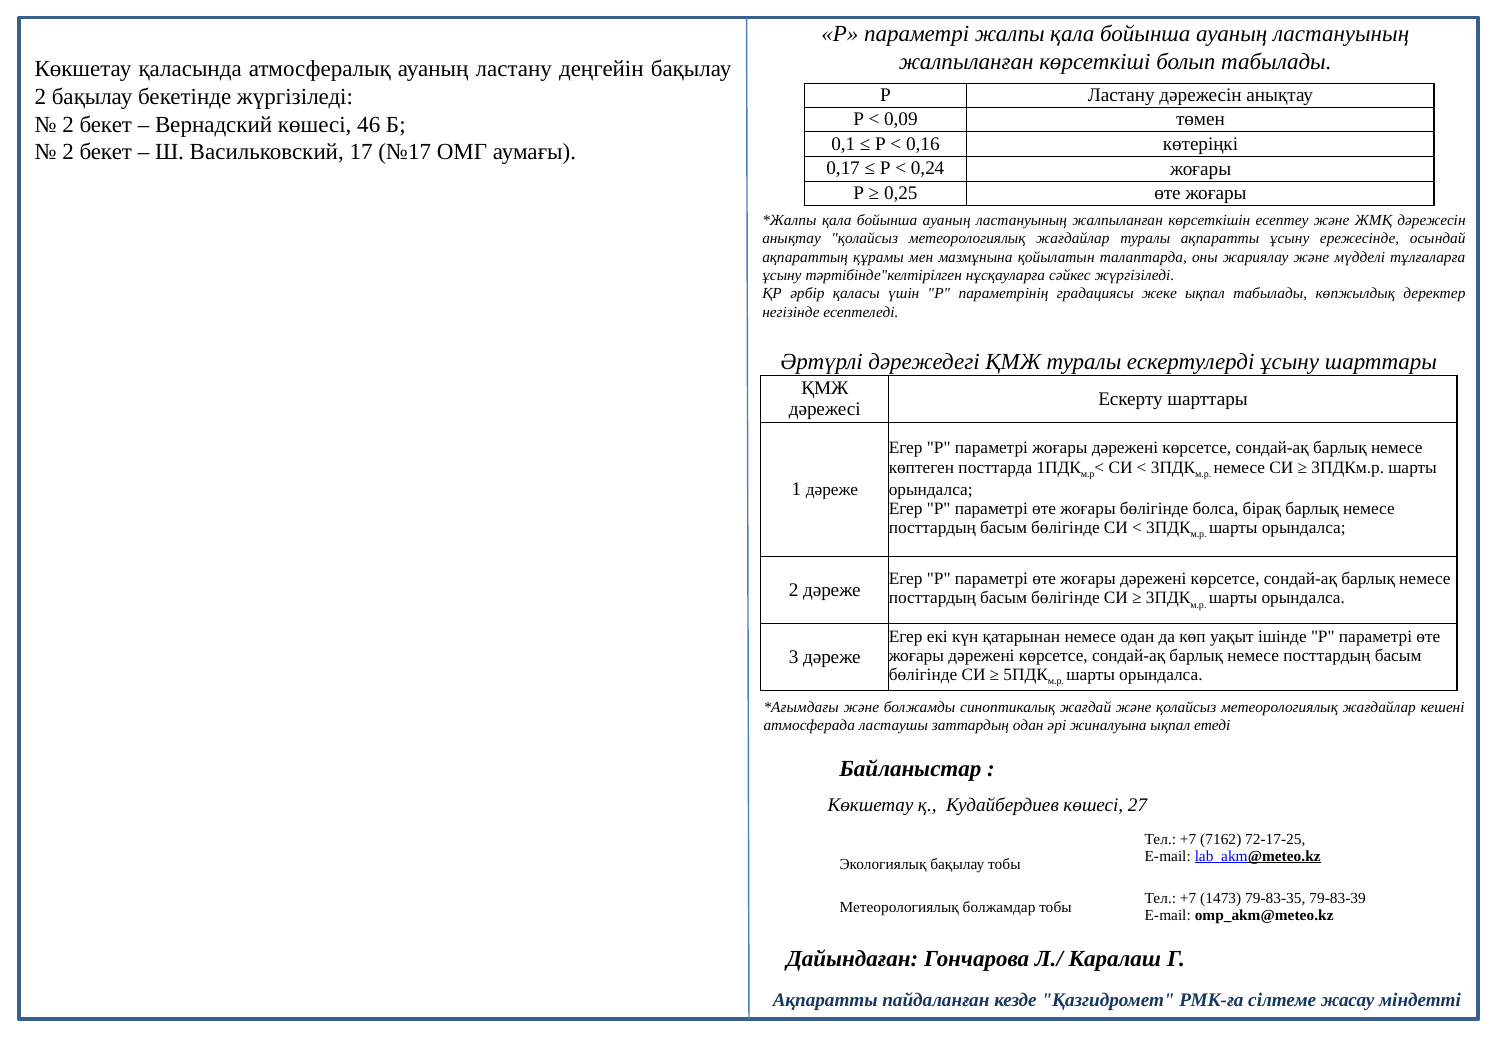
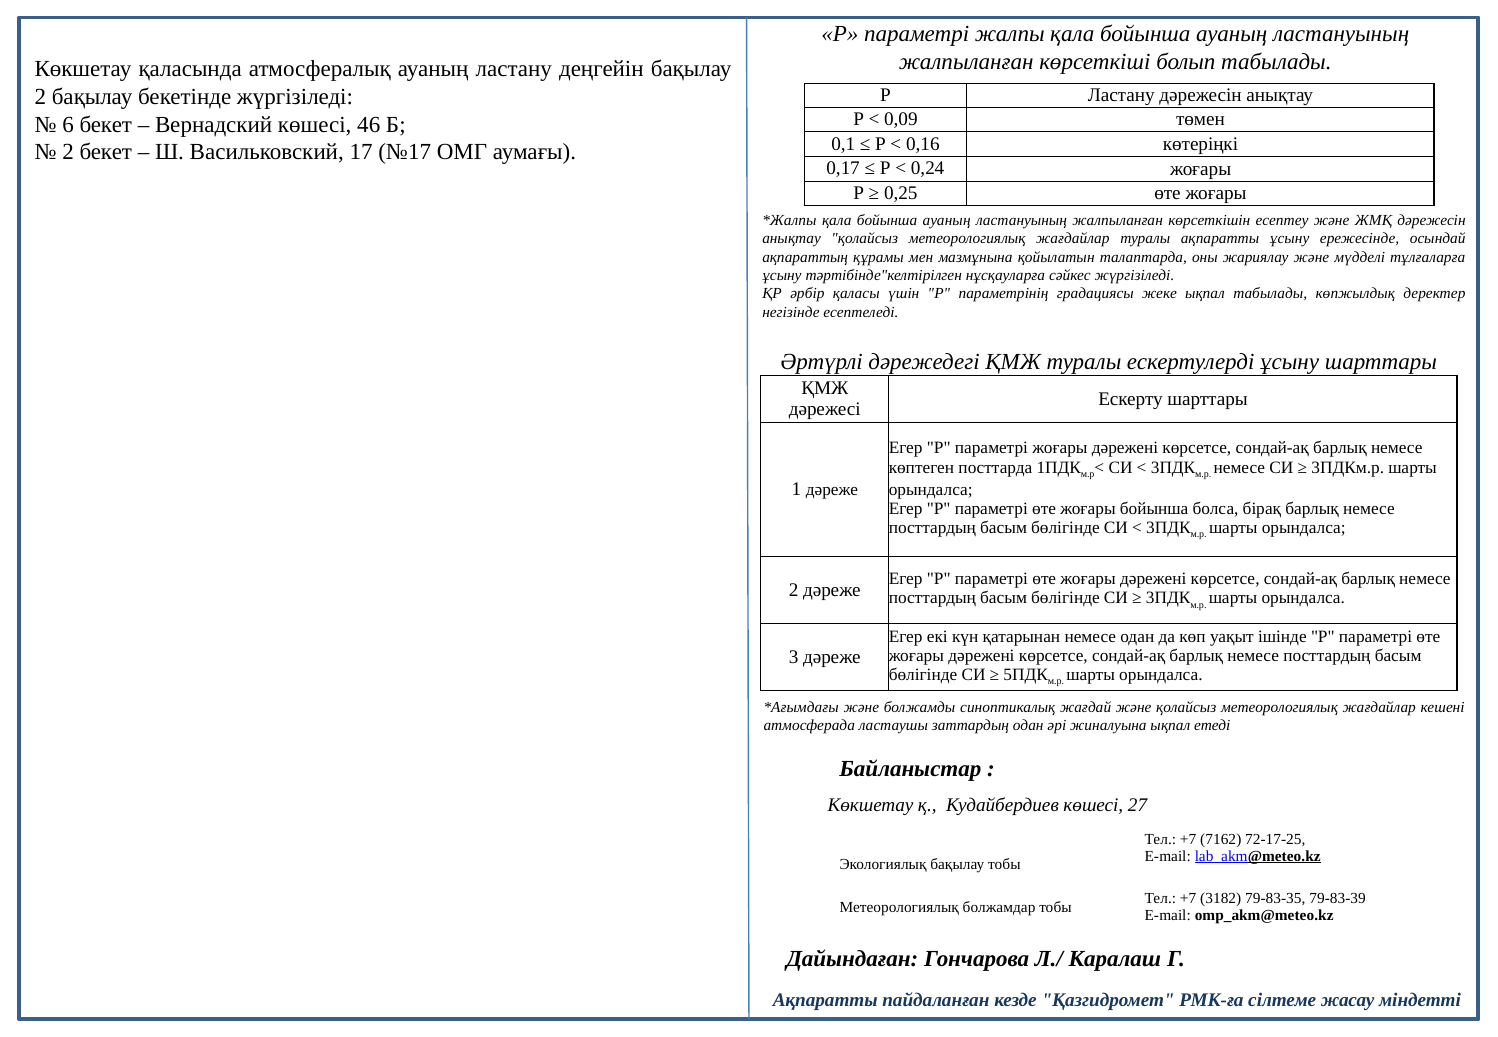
2 at (68, 125): 2 -> 6
жоғары бөлігінде: бөлігінде -> бойынша
1473: 1473 -> 3182
